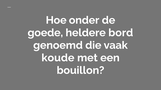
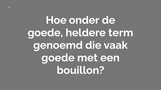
bord: bord -> term
koude at (58, 58): koude -> goede
